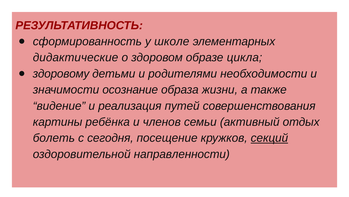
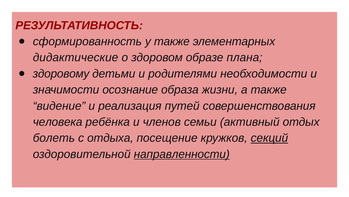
у школе: школе -> также
цикла: цикла -> плана
картины: картины -> человека
сегодня: сегодня -> отдыха
направленности underline: none -> present
